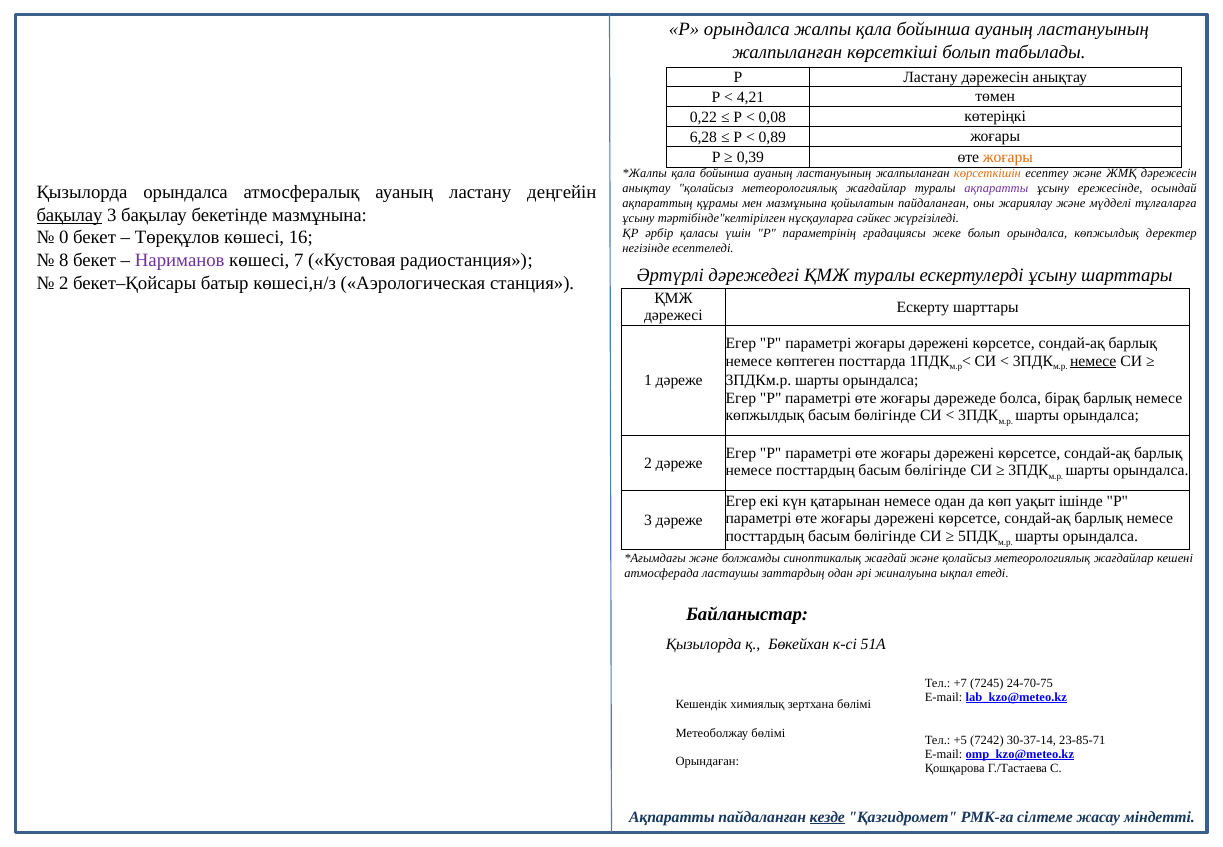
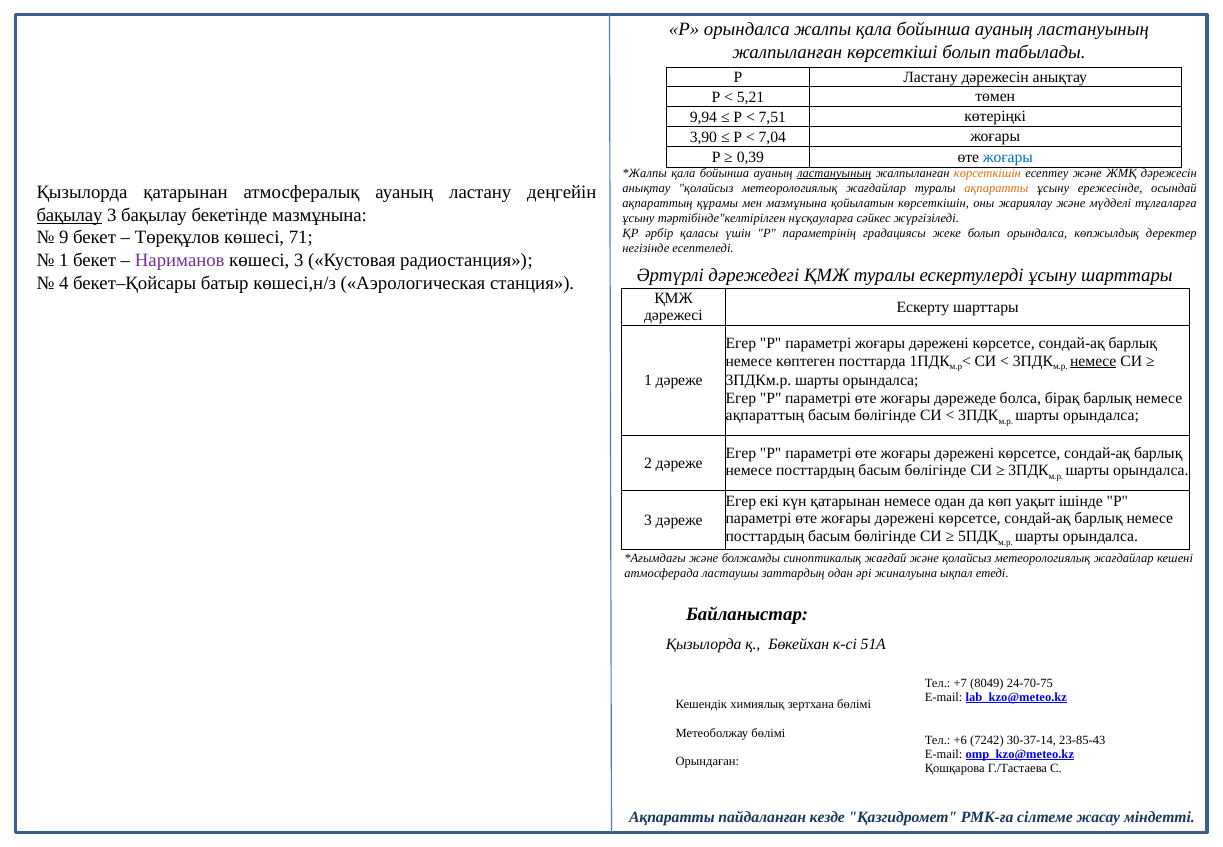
4,21: 4,21 -> 5,21
0,22: 0,22 -> 9,94
0,08: 0,08 -> 7,51
6,28: 6,28 -> 3,90
0,89: 0,89 -> 7,04
жоғары at (1008, 157) colour: orange -> blue
ластануының at (834, 173) underline: none -> present
ақпаратты at (996, 188) colour: purple -> orange
Қызылорда орындалса: орындалса -> қатарынан
қойылатын пайдаланған: пайдаланған -> көрсеткішін
0: 0 -> 9
16: 16 -> 71
8 at (64, 260): 8 -> 1
көшесі 7: 7 -> 3
2 at (64, 283): 2 -> 4
көпжылдық at (765, 415): көпжылдық -> ақпараттың
7245: 7245 -> 8049
+5: +5 -> +6
23-85-71: 23-85-71 -> 23-85-43
кезде underline: present -> none
